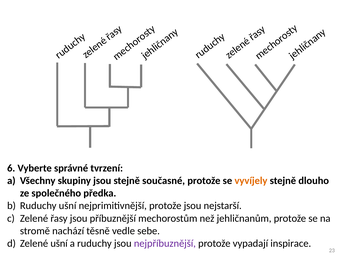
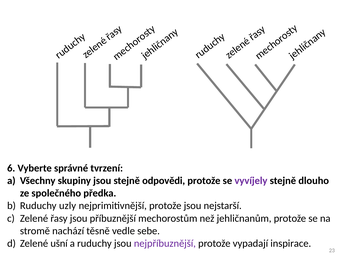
současné: současné -> odpovědi
vyvíjely colour: orange -> purple
Ruduchy ušní: ušní -> uzly
